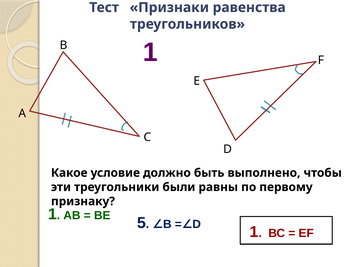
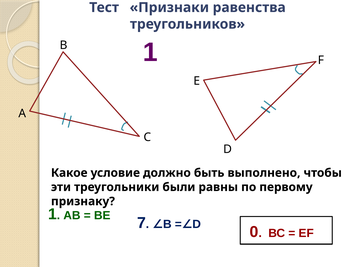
5: 5 -> 7
1 at (254, 232): 1 -> 0
